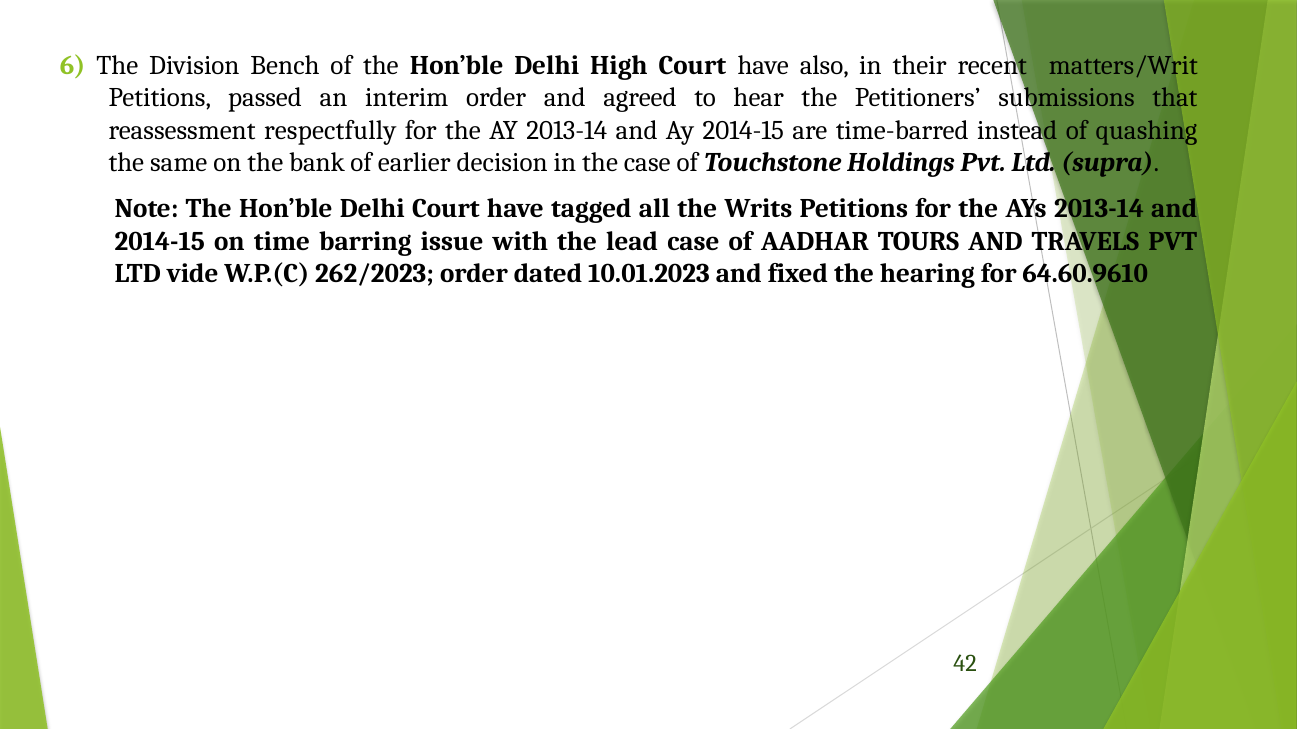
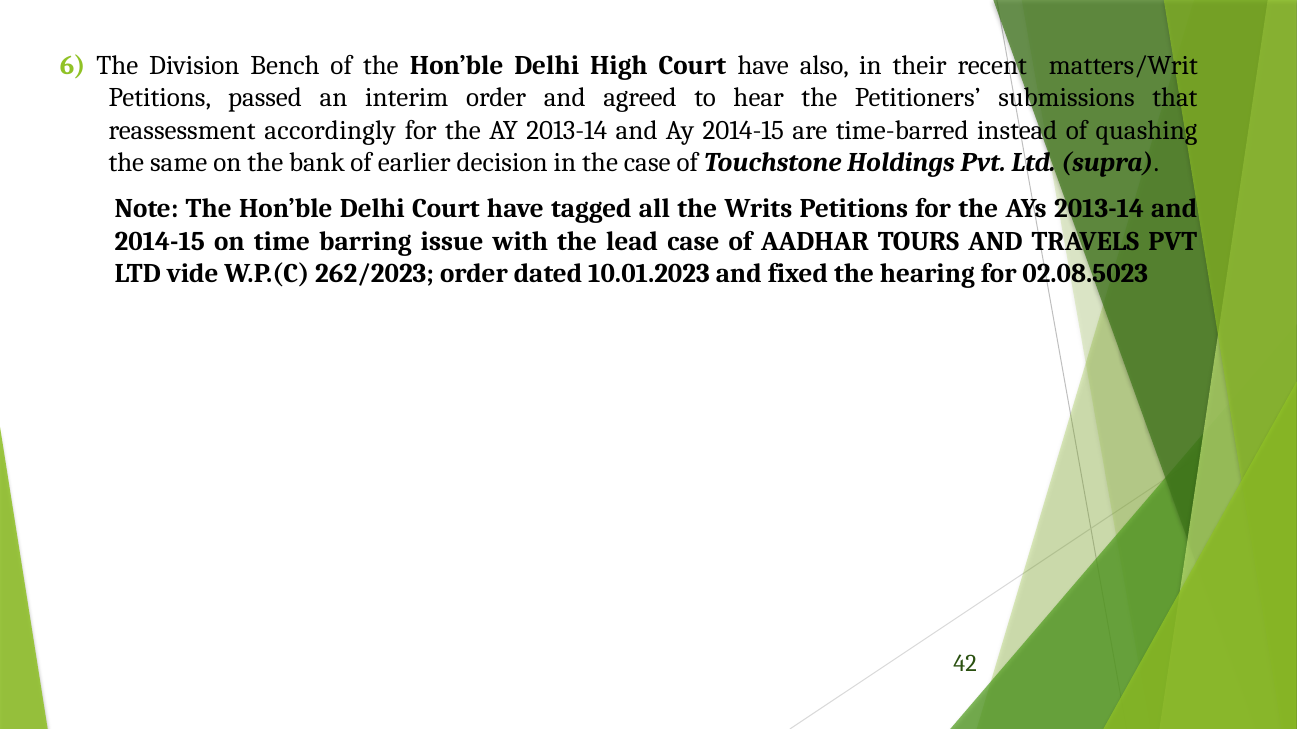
respectfully: respectfully -> accordingly
64.60.9610: 64.60.9610 -> 02.08.5023
